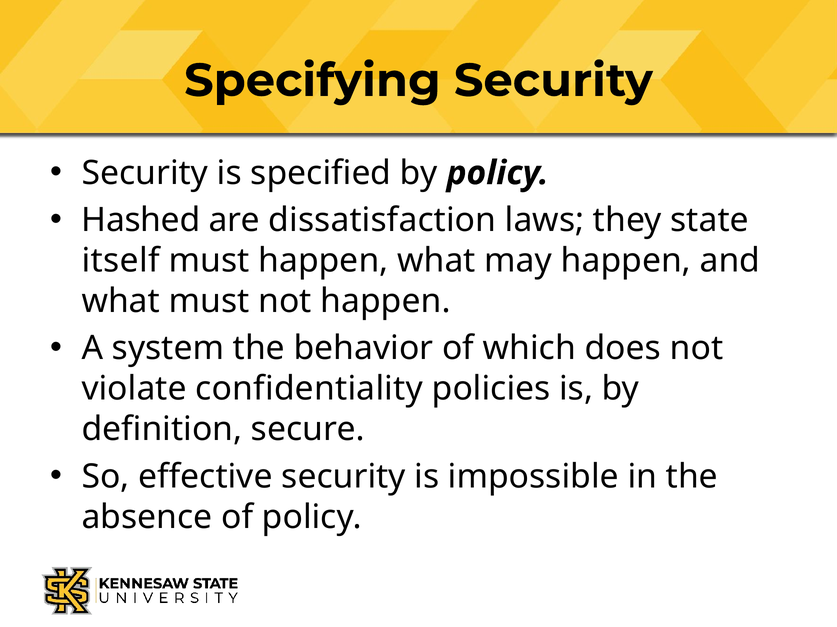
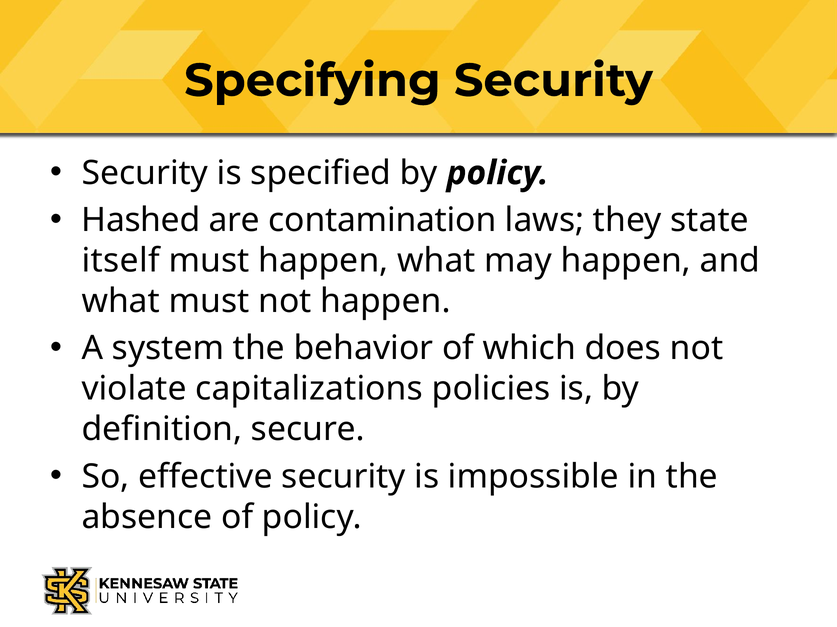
dissatisfaction: dissatisfaction -> contamination
confidentiality: confidentiality -> capitalizations
